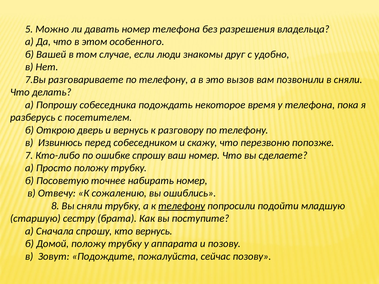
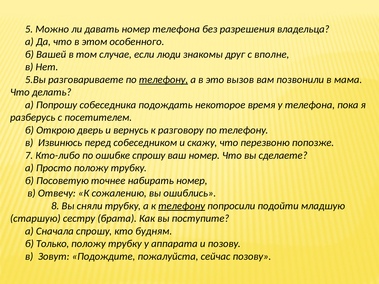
удобно: удобно -> вполне
7.Вы: 7.Вы -> 5.Вы
телефону at (164, 80) underline: none -> present
в сняли: сняли -> мама
кто вернусь: вернусь -> будням
Домой: Домой -> Только
